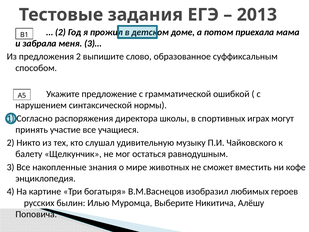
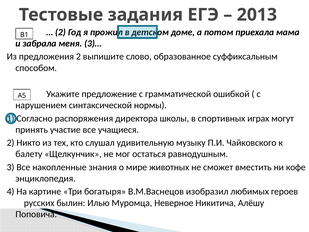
Выберите: Выберите -> Неверное
